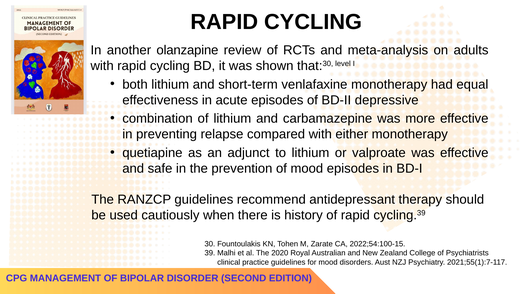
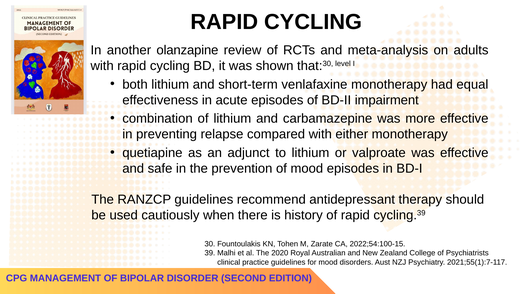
depressive: depressive -> impairment
